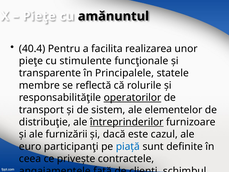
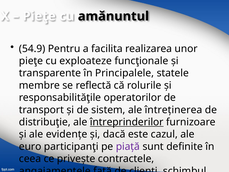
40.4: 40.4 -> 54.9
stimulente: stimulente -> exploateze
operatorilor underline: present -> none
elementelor: elementelor -> întreţinerea
furnizării: furnizării -> evidenţe
piaţă colour: blue -> purple
